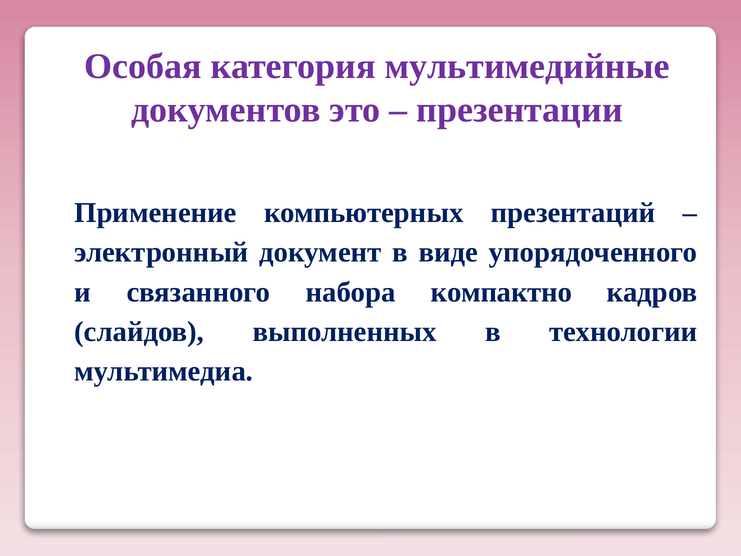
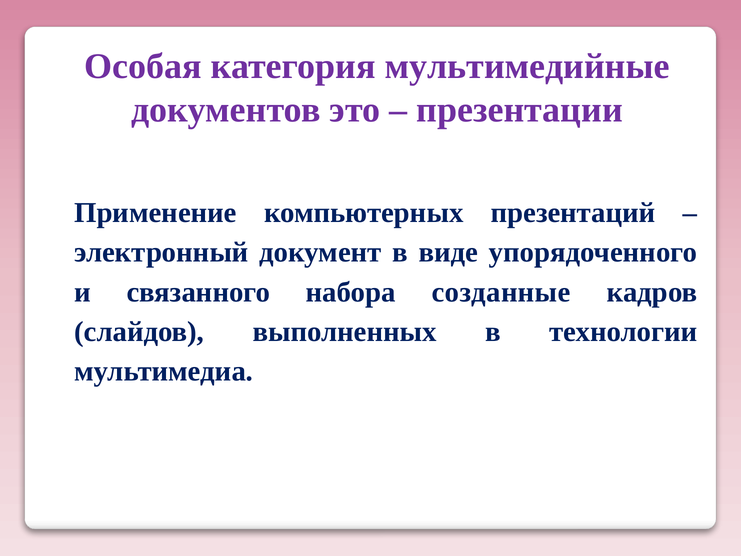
компактно: компактно -> созданные
